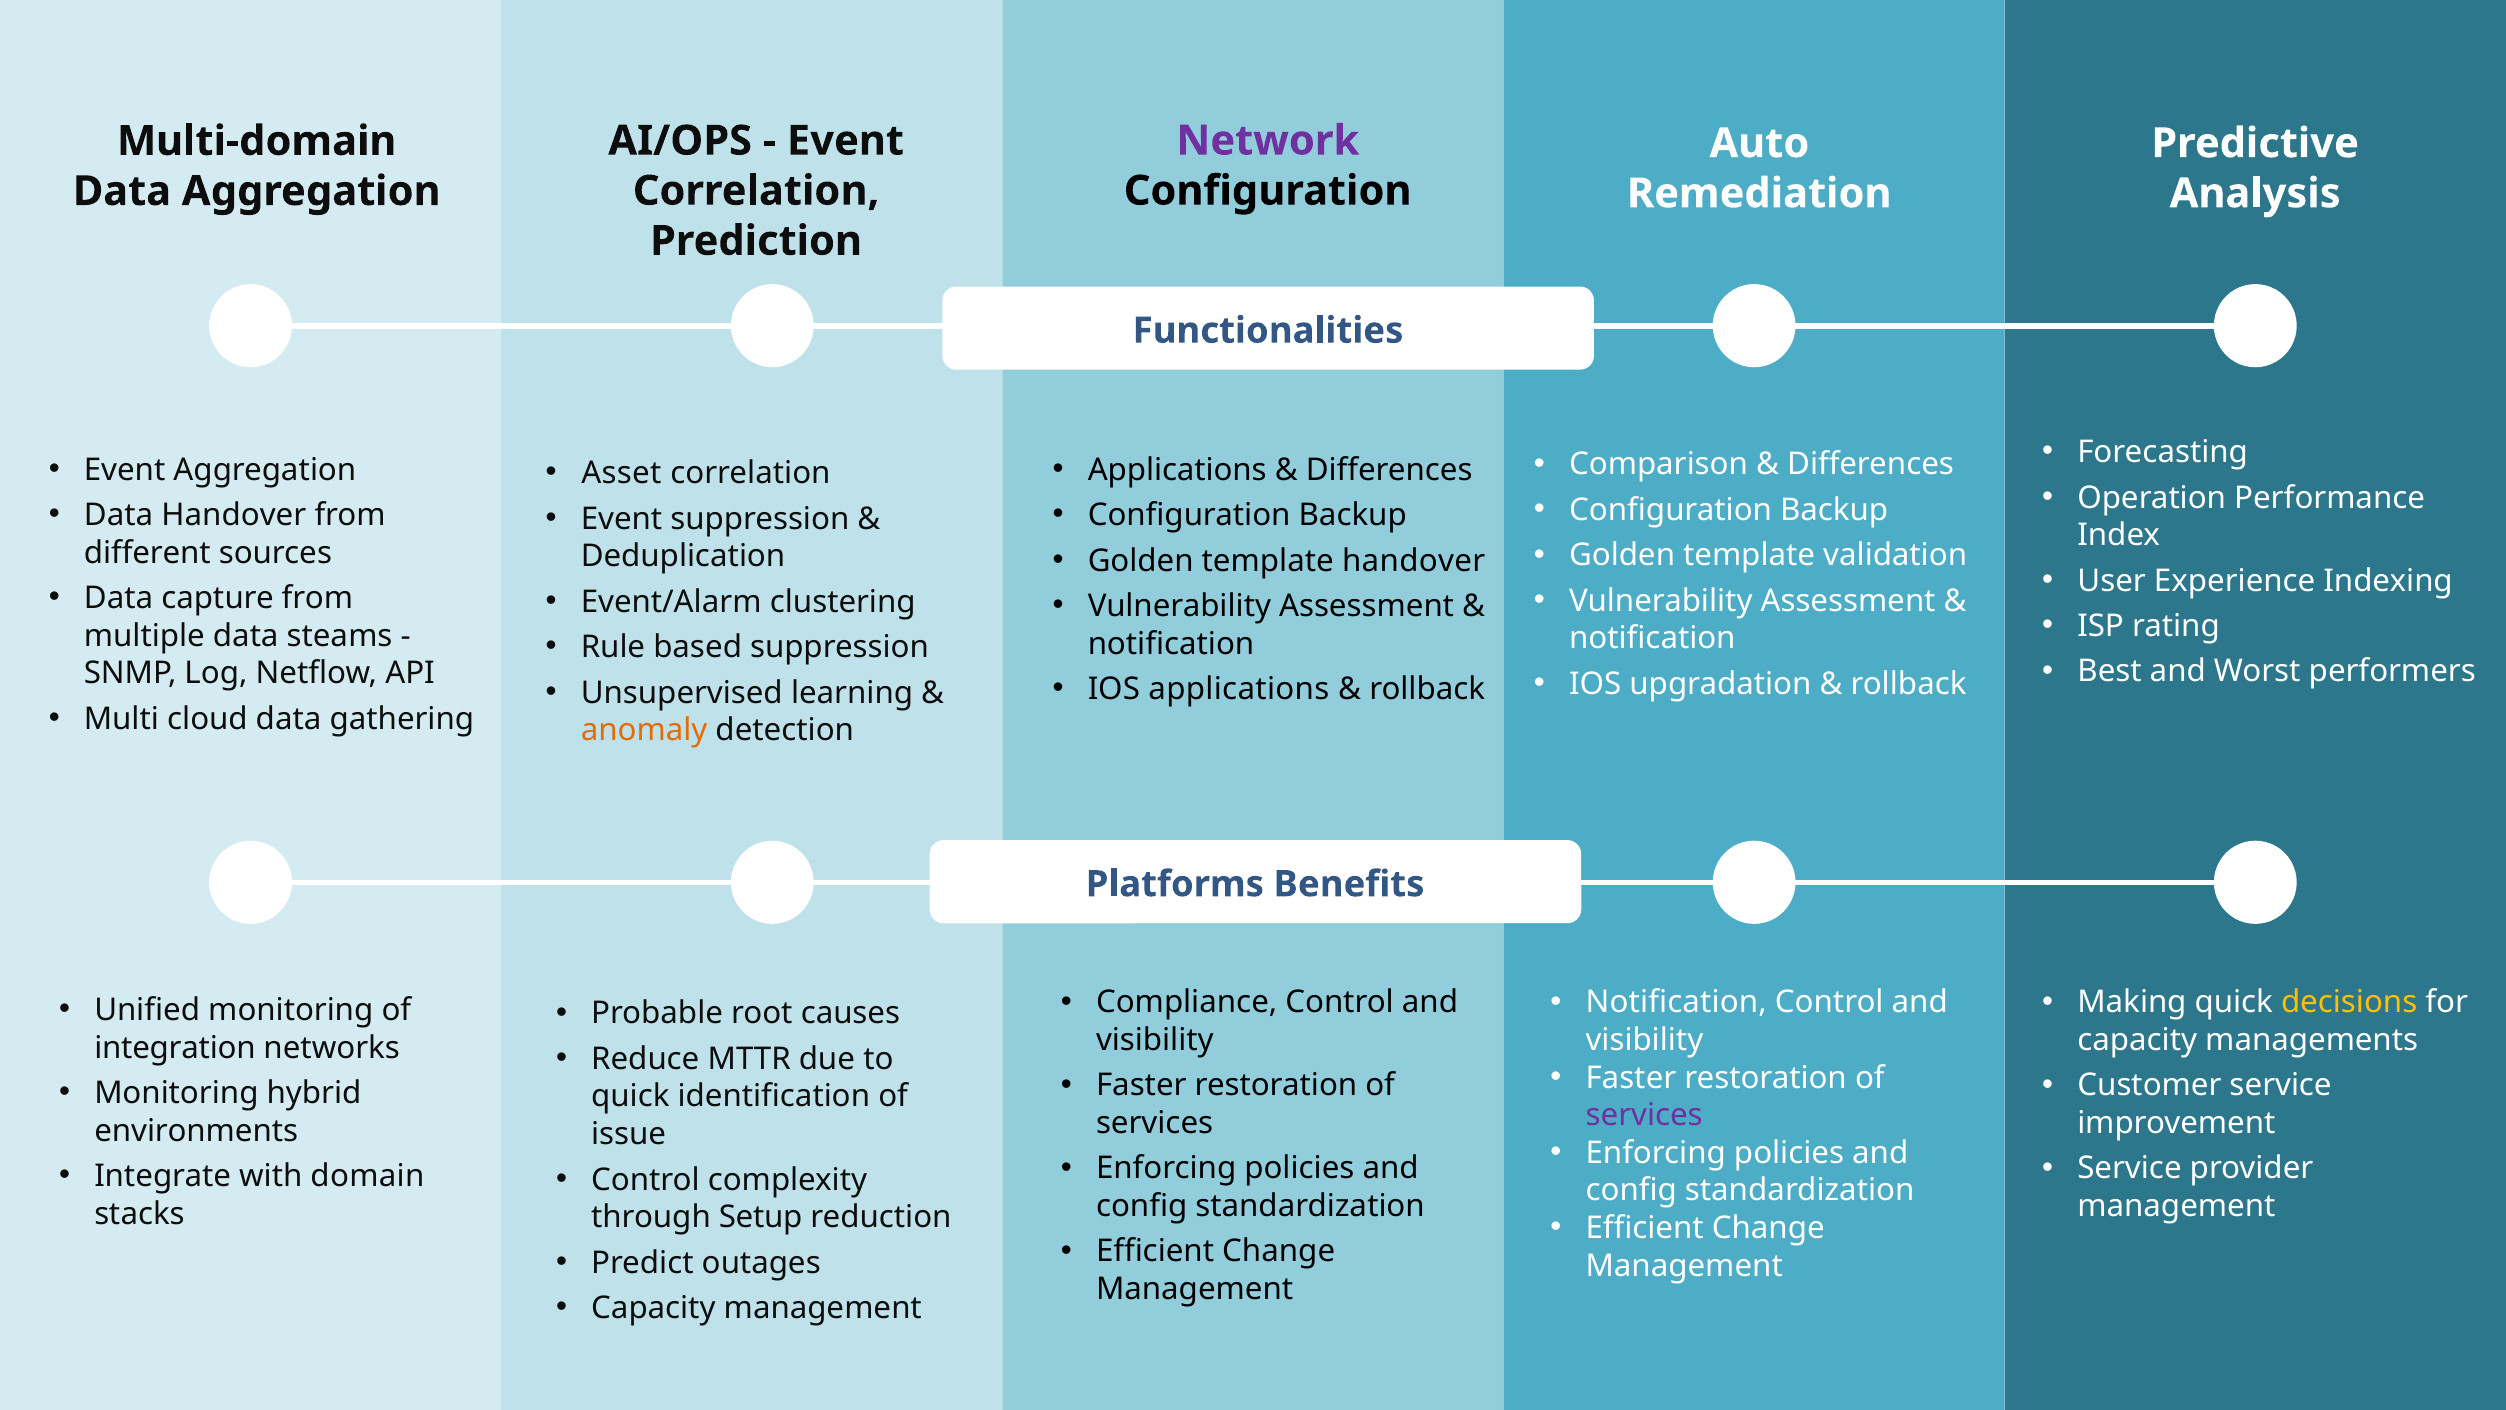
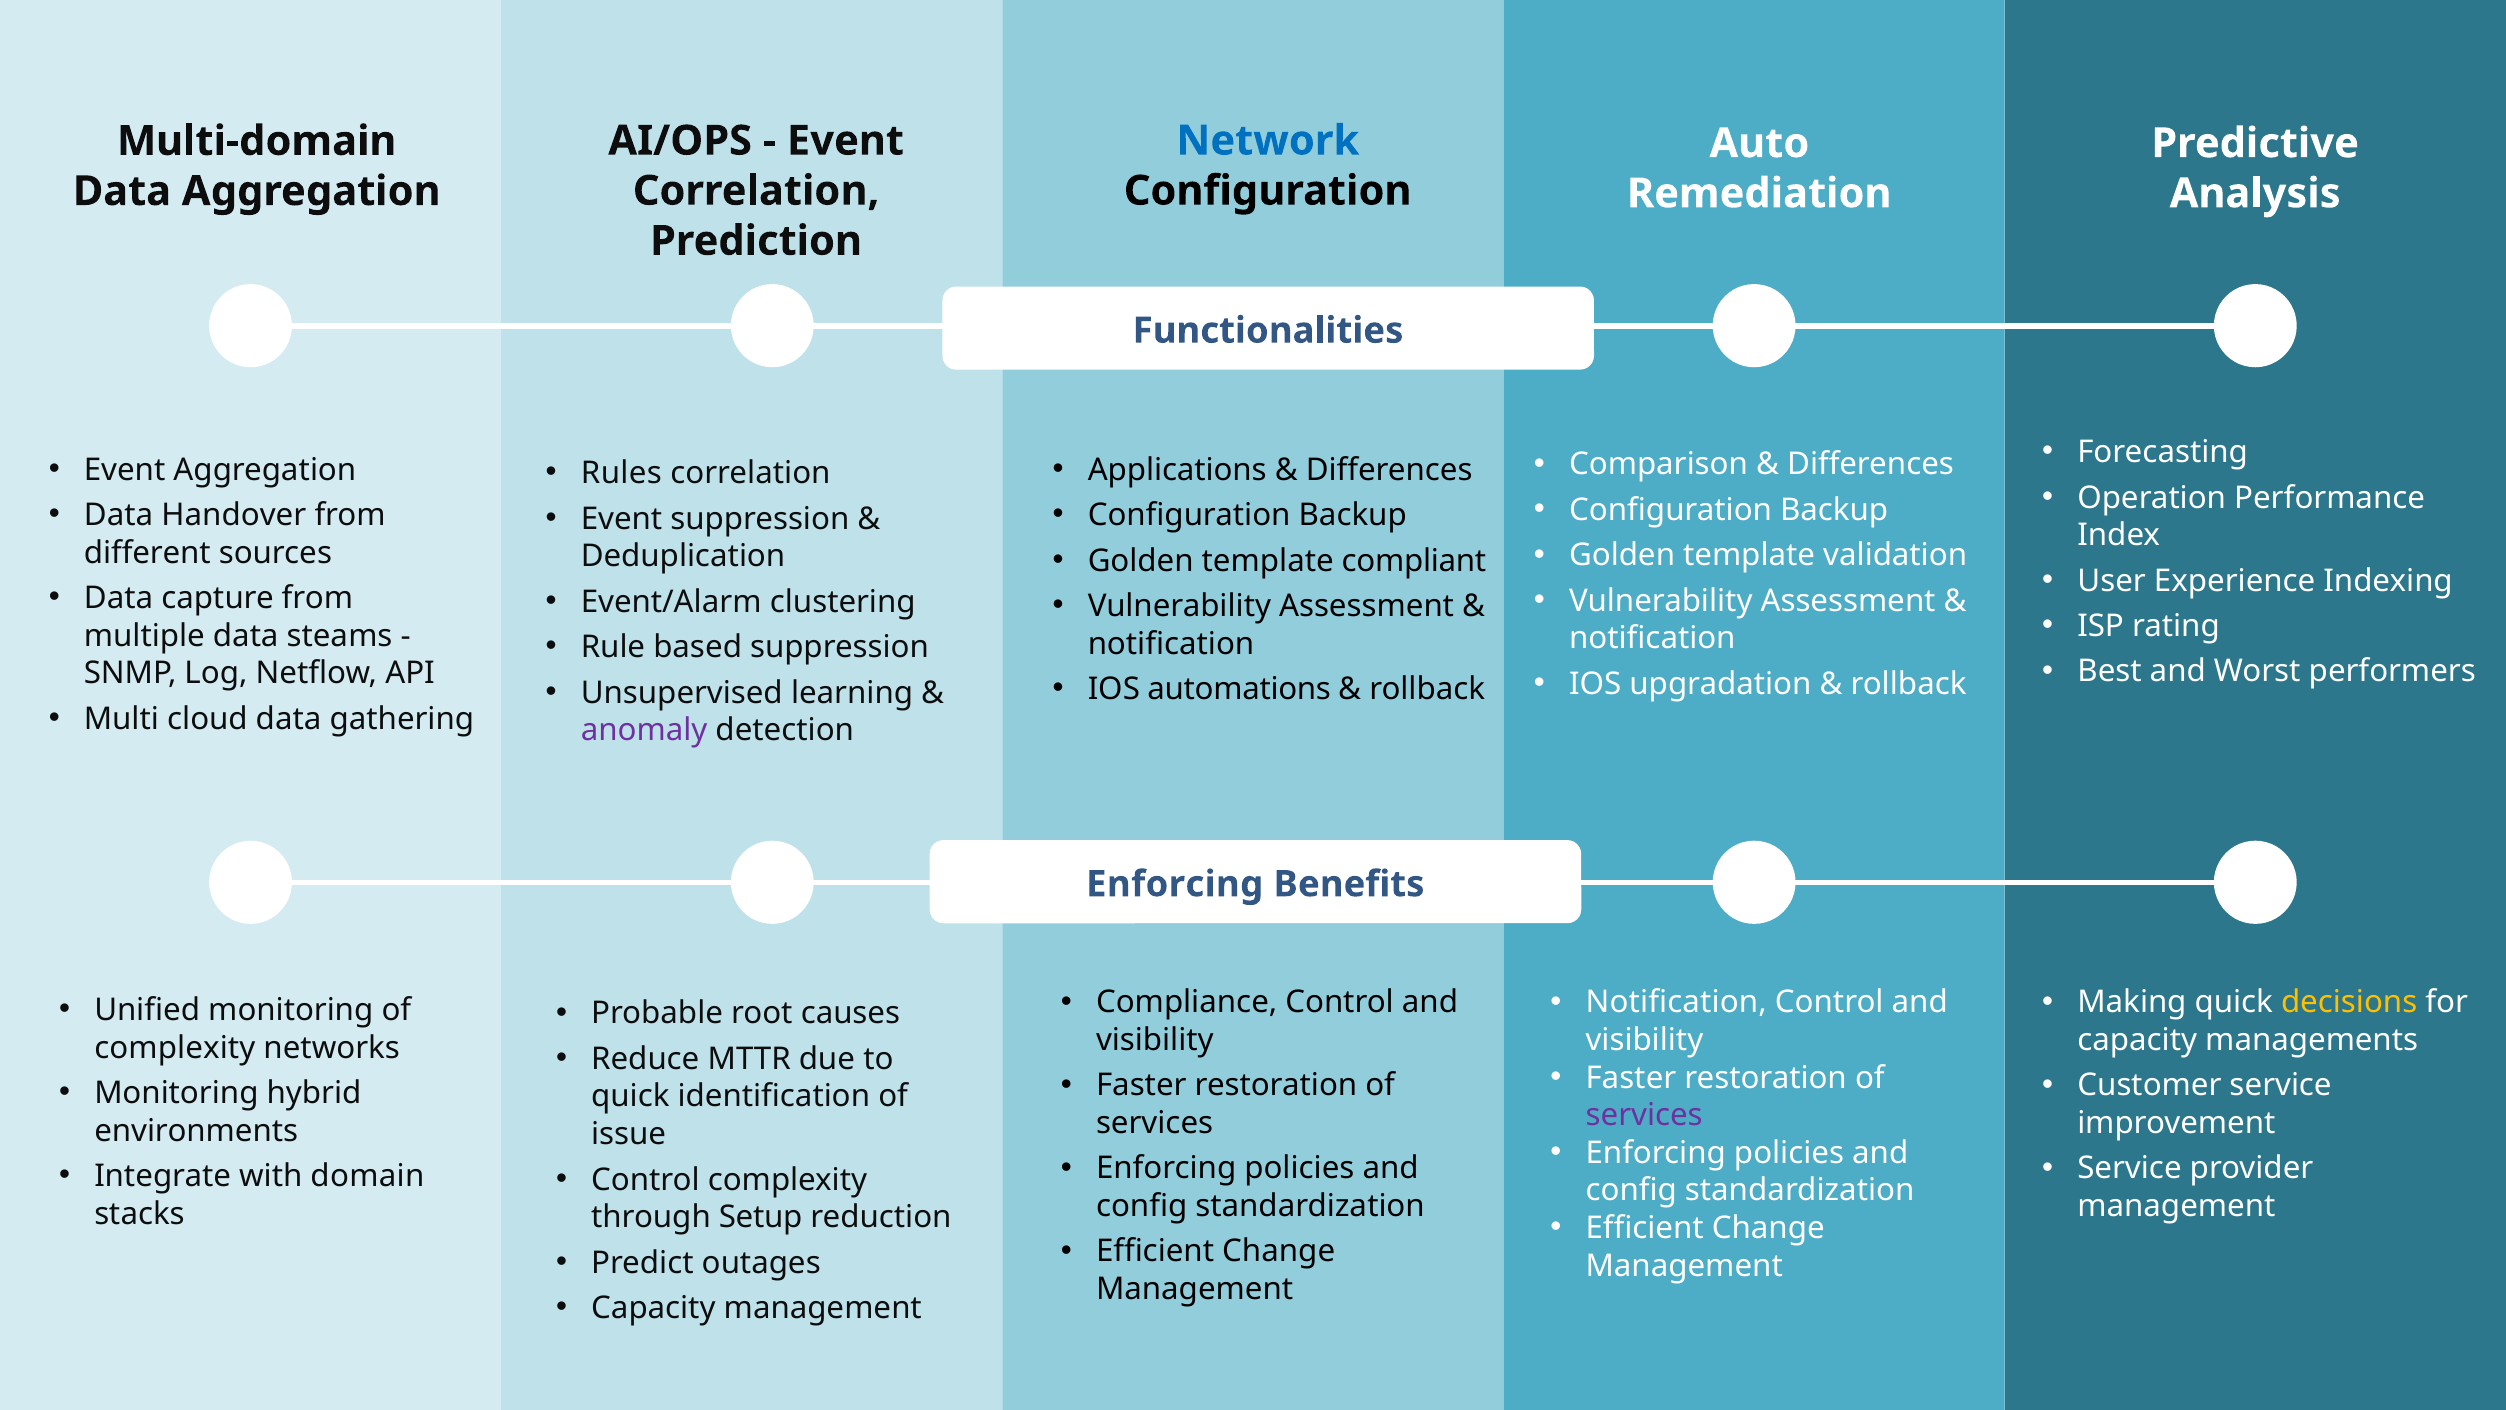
Network colour: purple -> blue
Asset: Asset -> Rules
template handover: handover -> compliant
IOS applications: applications -> automations
anomaly colour: orange -> purple
Platforms at (1175, 884): Platforms -> Enforcing
integration at (175, 1048): integration -> complexity
